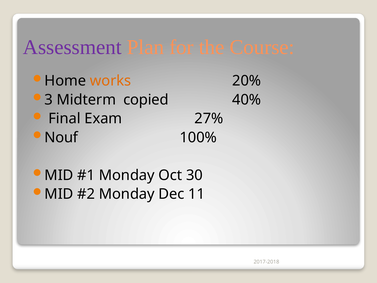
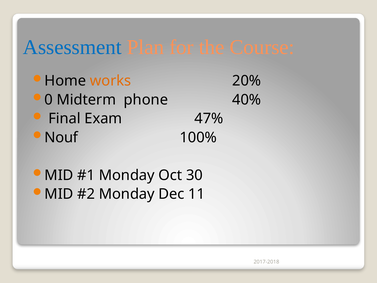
Assessment colour: purple -> blue
3: 3 -> 0
copied: copied -> phone
27%: 27% -> 47%
